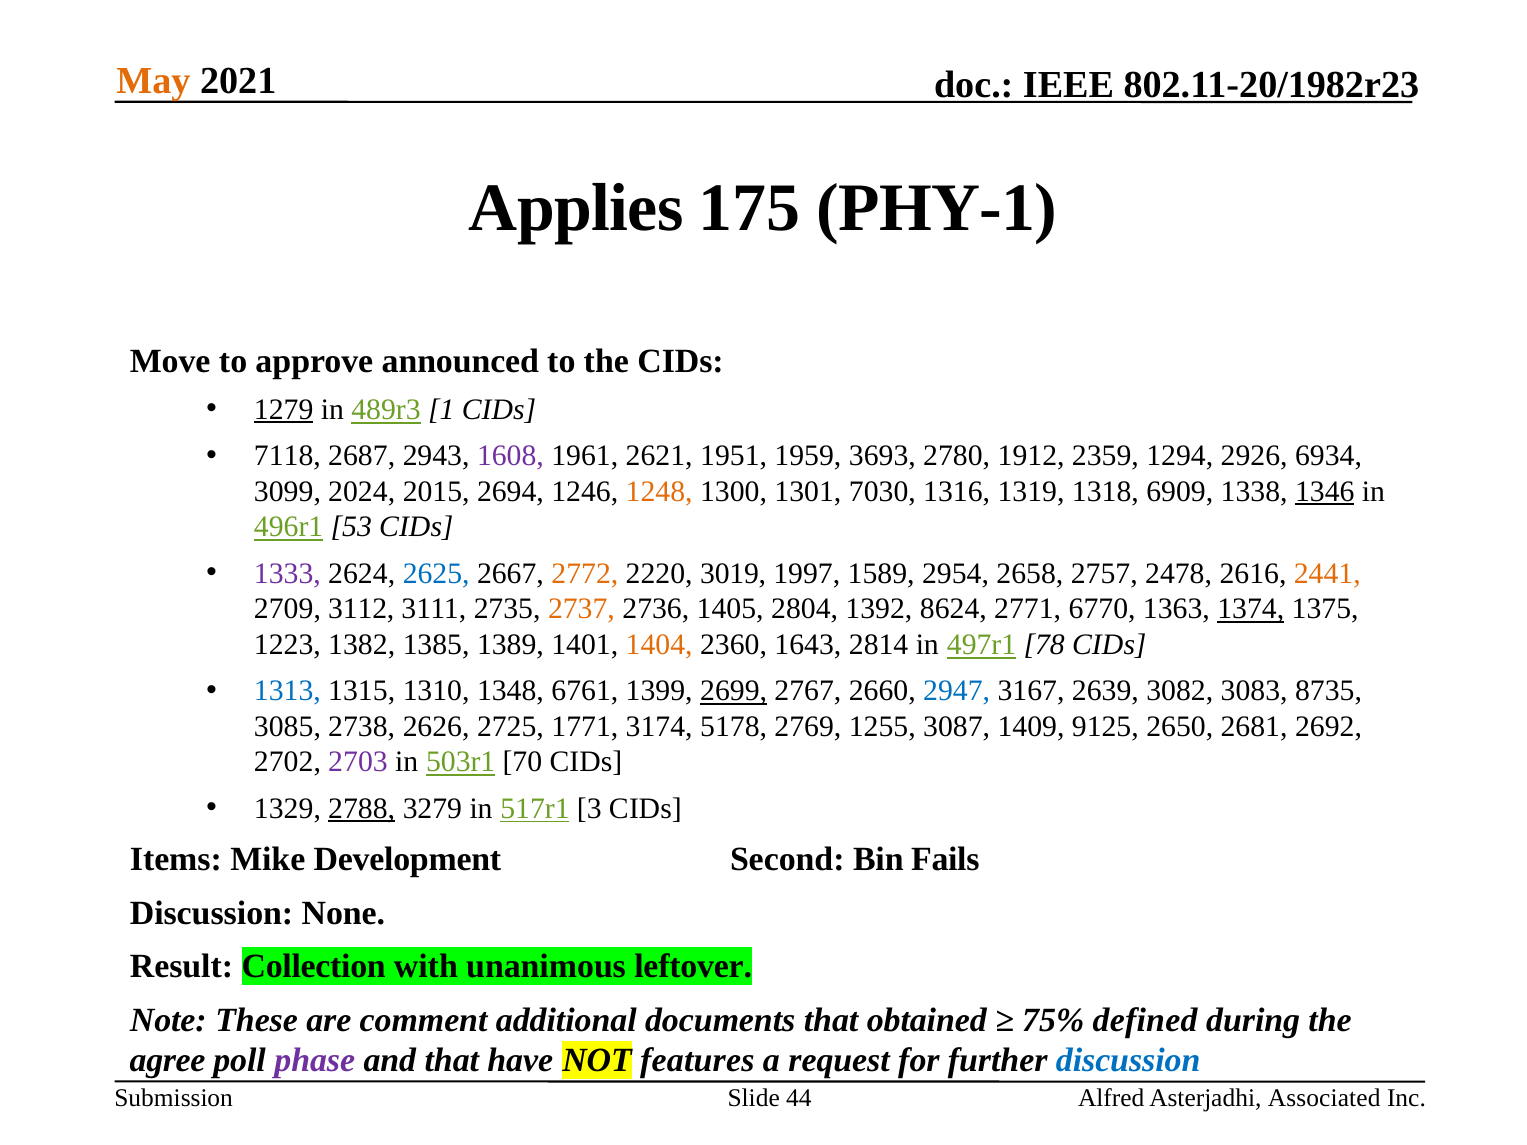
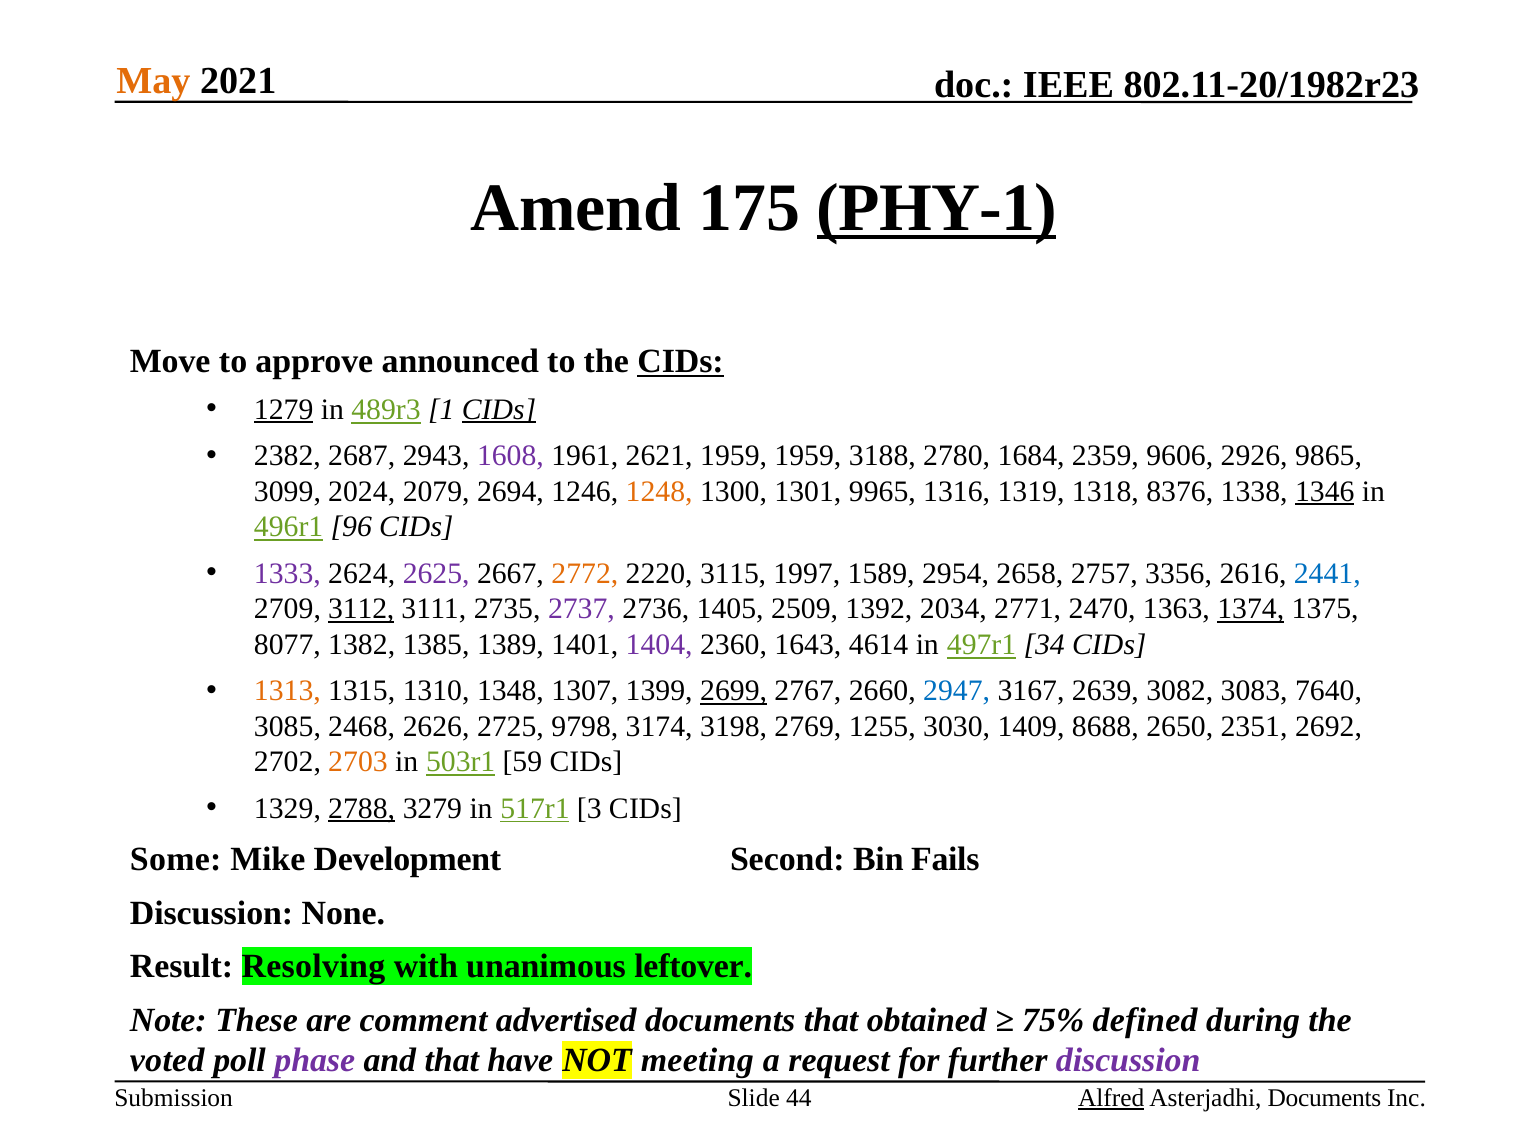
Applies: Applies -> Amend
PHY-1 underline: none -> present
CIDs at (681, 361) underline: none -> present
CIDs at (499, 410) underline: none -> present
7118: 7118 -> 2382
2621 1951: 1951 -> 1959
3693: 3693 -> 3188
1912: 1912 -> 1684
1294: 1294 -> 9606
6934: 6934 -> 9865
2015: 2015 -> 2079
7030: 7030 -> 9965
6909: 6909 -> 8376
53: 53 -> 96
2625 colour: blue -> purple
3019: 3019 -> 3115
2478: 2478 -> 3356
2441 colour: orange -> blue
3112 underline: none -> present
2737 colour: orange -> purple
2804: 2804 -> 2509
8624: 8624 -> 2034
6770: 6770 -> 2470
1223: 1223 -> 8077
1404 colour: orange -> purple
2814: 2814 -> 4614
78: 78 -> 34
1313 colour: blue -> orange
6761: 6761 -> 1307
8735: 8735 -> 7640
2738: 2738 -> 2468
1771: 1771 -> 9798
5178: 5178 -> 3198
3087: 3087 -> 3030
9125: 9125 -> 8688
2681: 2681 -> 2351
2703 colour: purple -> orange
70: 70 -> 59
Items: Items -> Some
Collection: Collection -> Resolving
additional: additional -> advertised
agree: agree -> voted
features: features -> meeting
discussion at (1128, 1061) colour: blue -> purple
Alfred underline: none -> present
Asterjadhi Associated: Associated -> Documents
